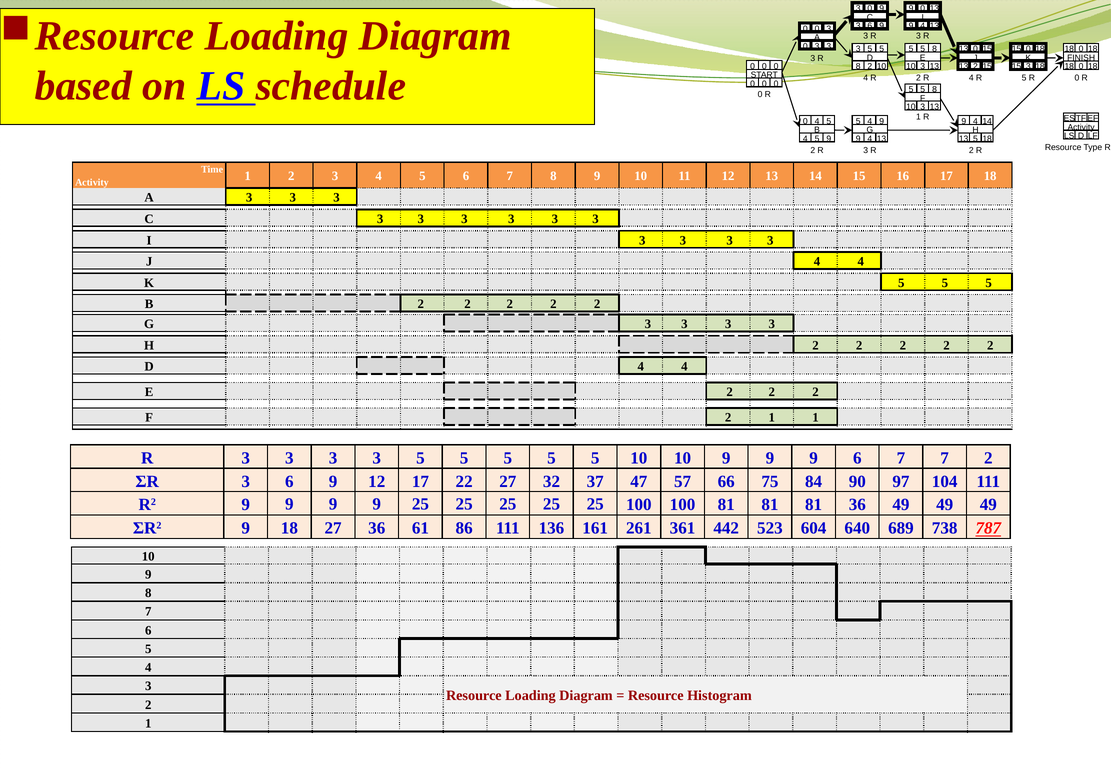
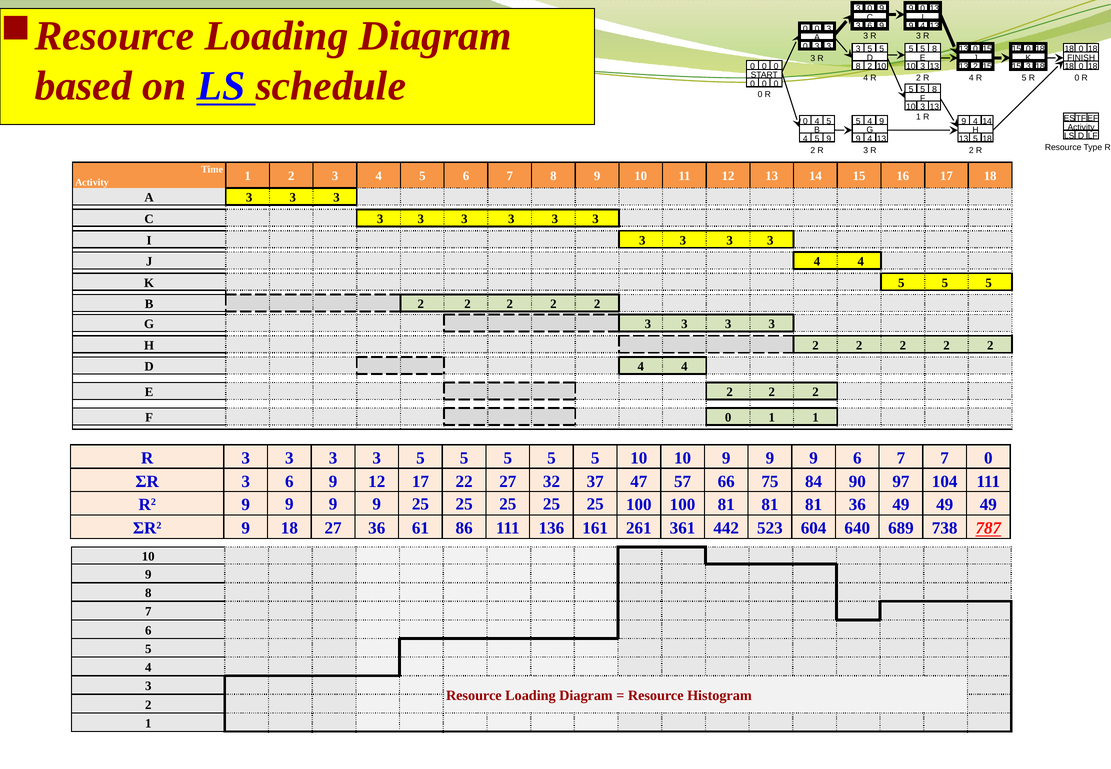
2 at (728, 418): 2 -> 0
7 2: 2 -> 0
